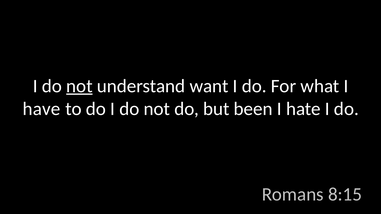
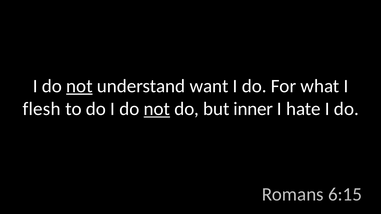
have: have -> flesh
not at (157, 109) underline: none -> present
been: been -> inner
8:15: 8:15 -> 6:15
